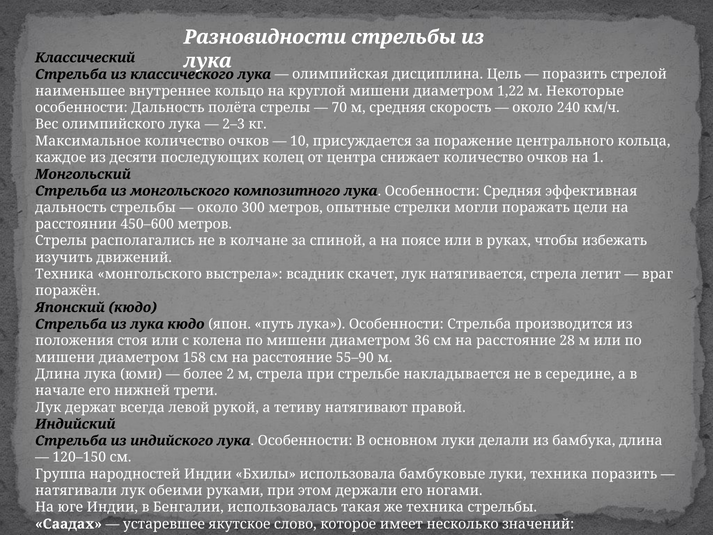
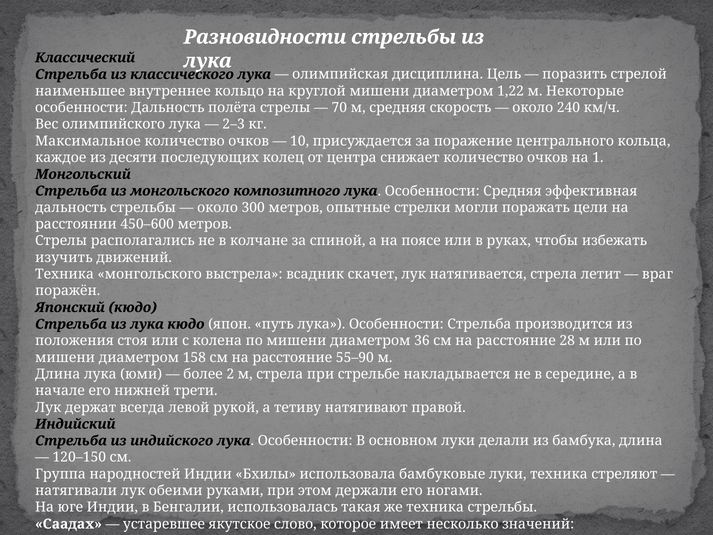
техника поразить: поразить -> стреляют
